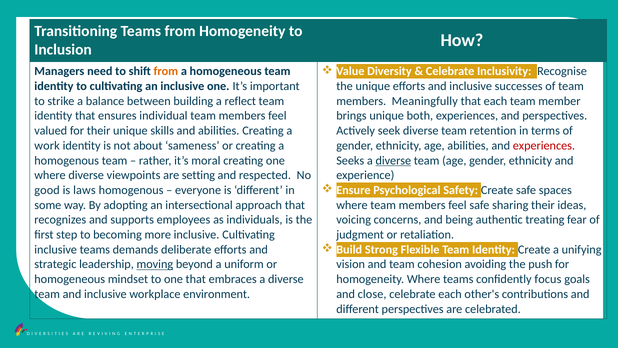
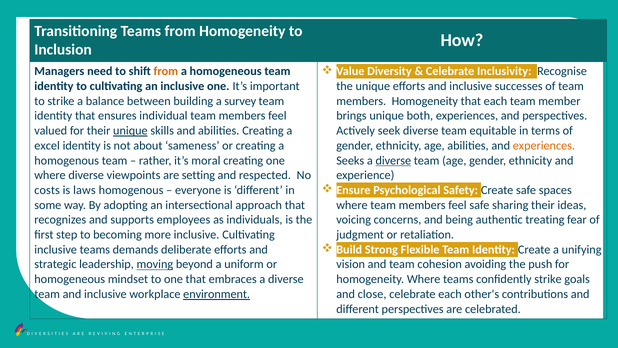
reflect: reflect -> survey
members Meaningfully: Meaningfully -> Homogeneity
unique at (130, 131) underline: none -> present
retention: retention -> equitable
work: work -> excel
experiences at (544, 145) colour: red -> orange
good: good -> costs
confidently focus: focus -> strike
environment underline: none -> present
